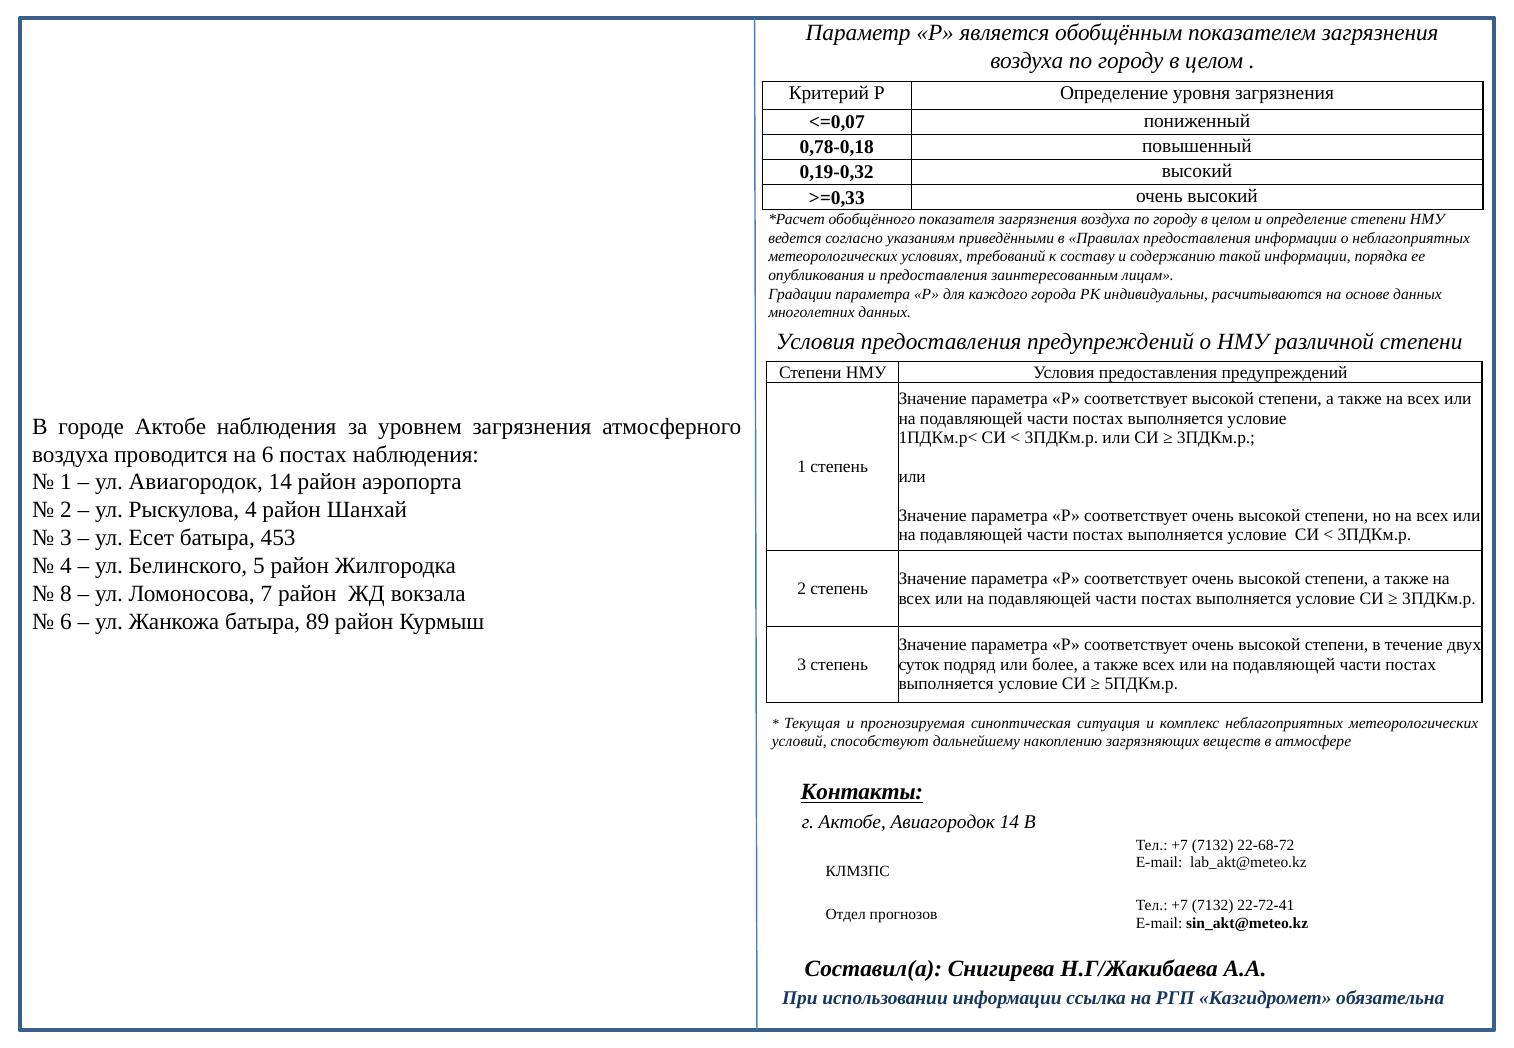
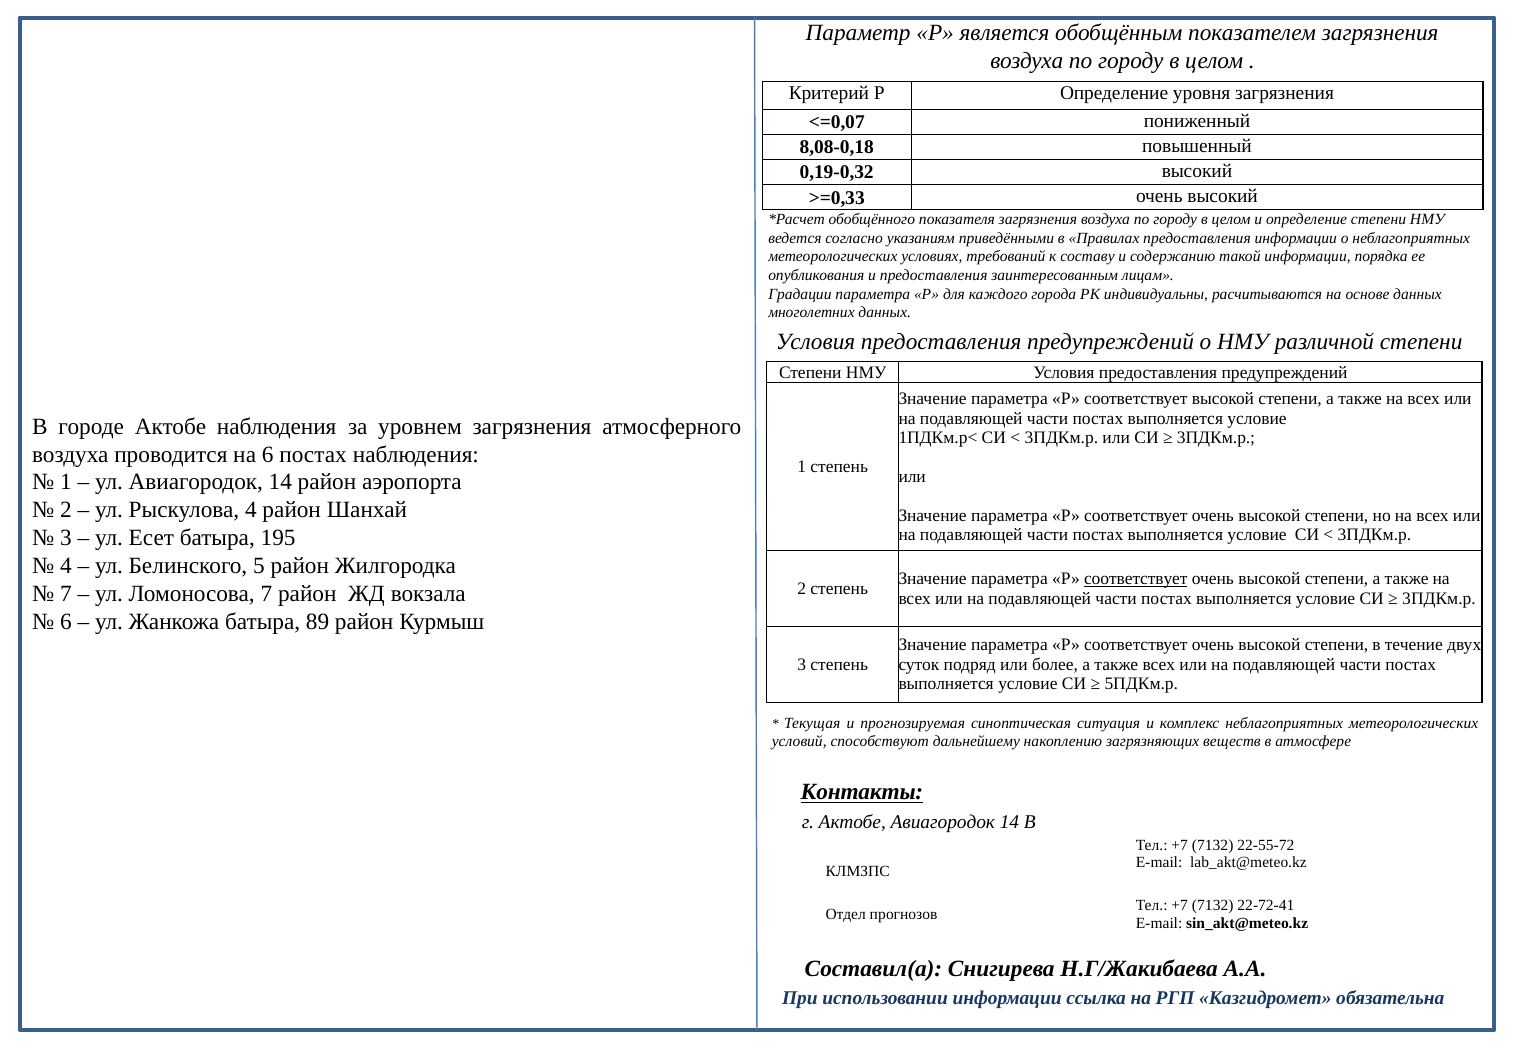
0,78-0,18: 0,78-0,18 -> 8,08-0,18
453: 453 -> 195
соответствует at (1136, 579) underline: none -> present
8 at (66, 594): 8 -> 7
22-68-72: 22-68-72 -> 22-55-72
